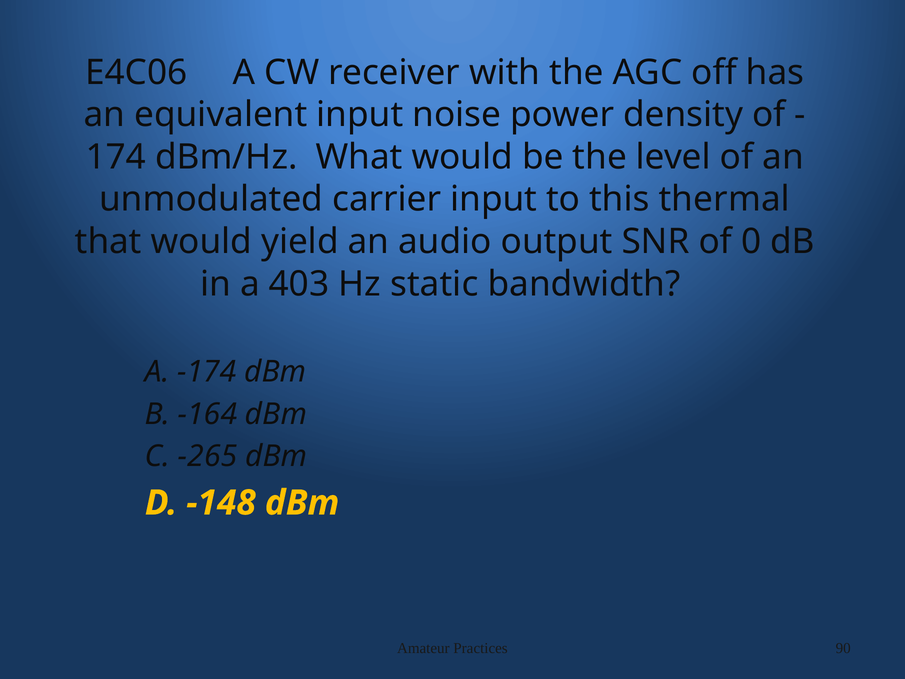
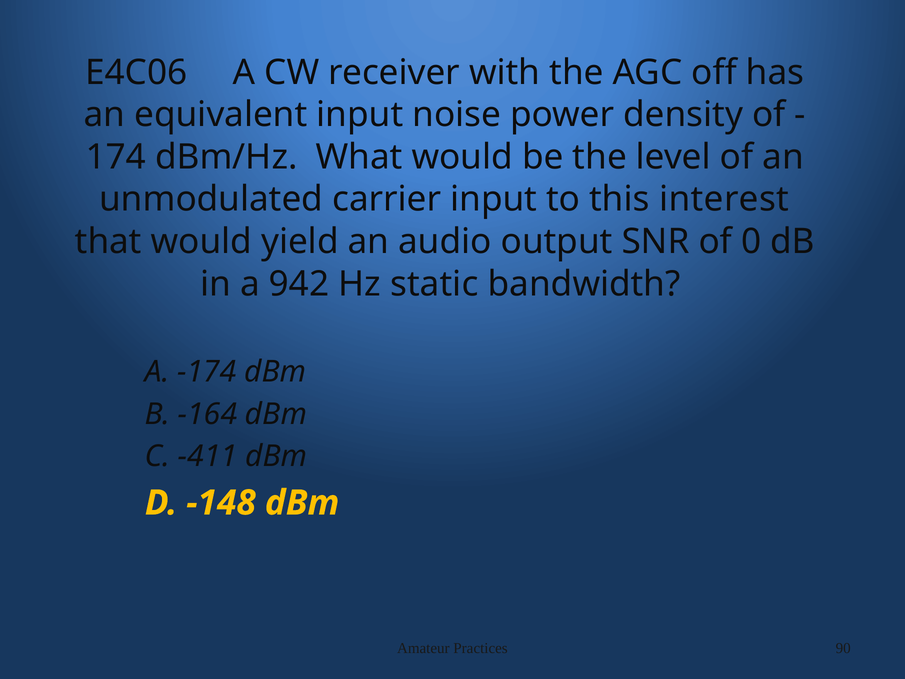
thermal: thermal -> interest
403: 403 -> 942
-265: -265 -> -411
